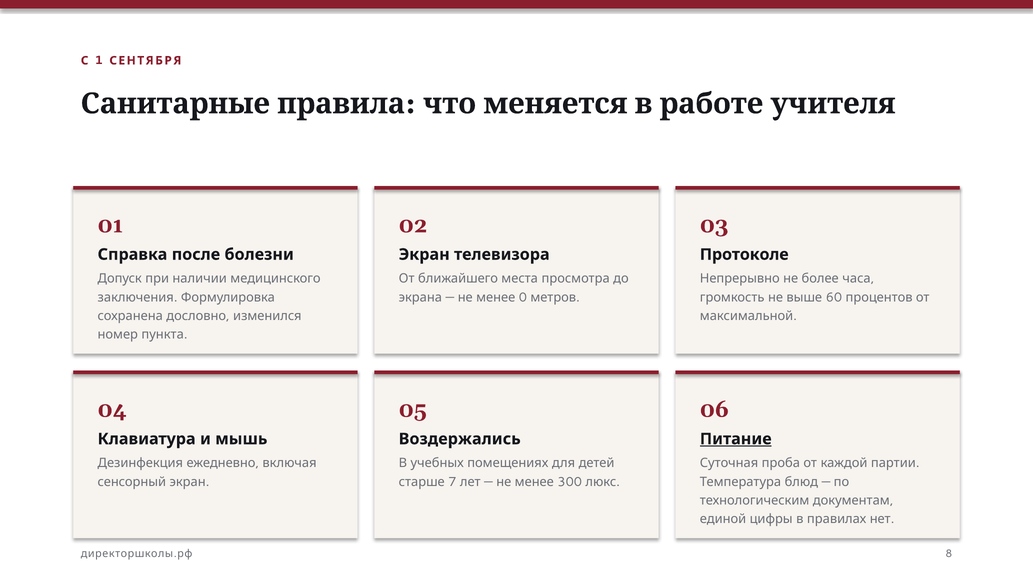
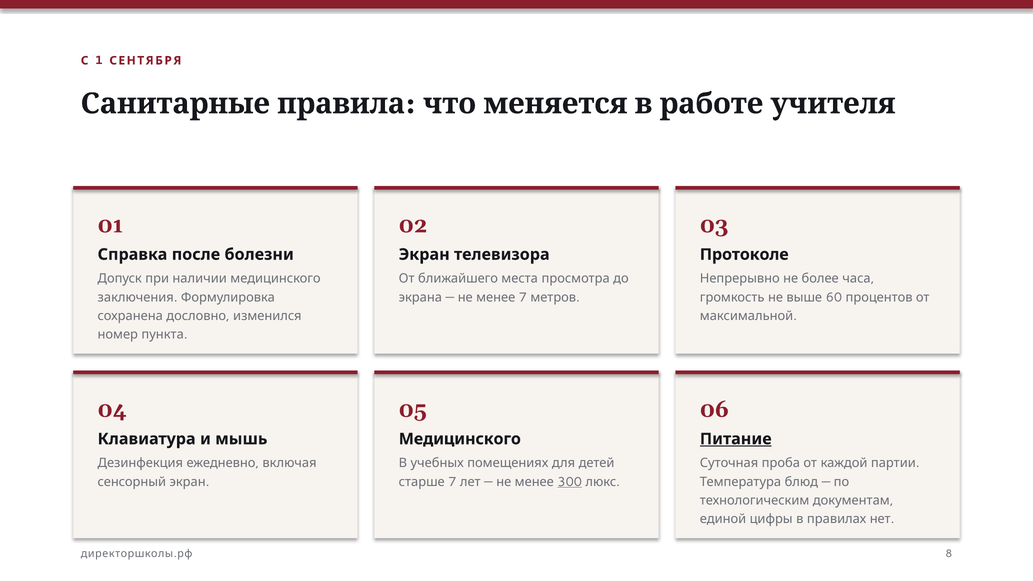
0 at (523, 297): 0 -> 7
Воздержались at (460, 439): Воздержались -> Медицинского
300 underline: none -> present
